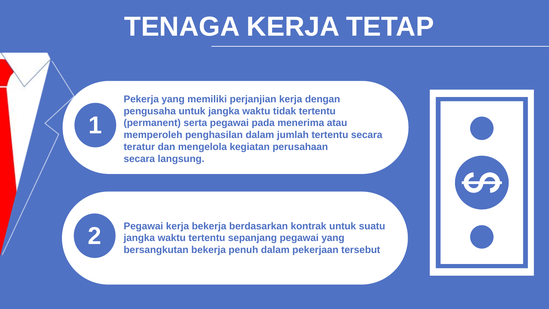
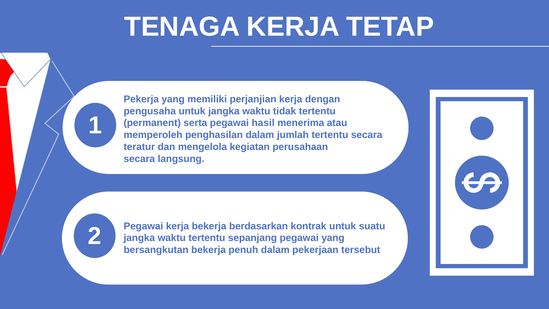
pada: pada -> hasil
